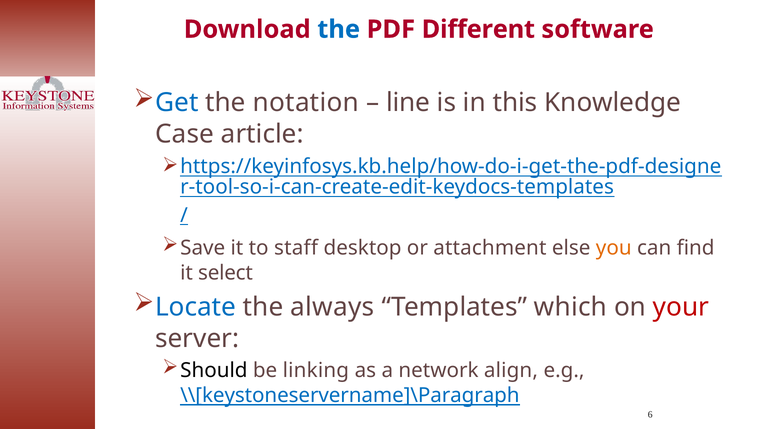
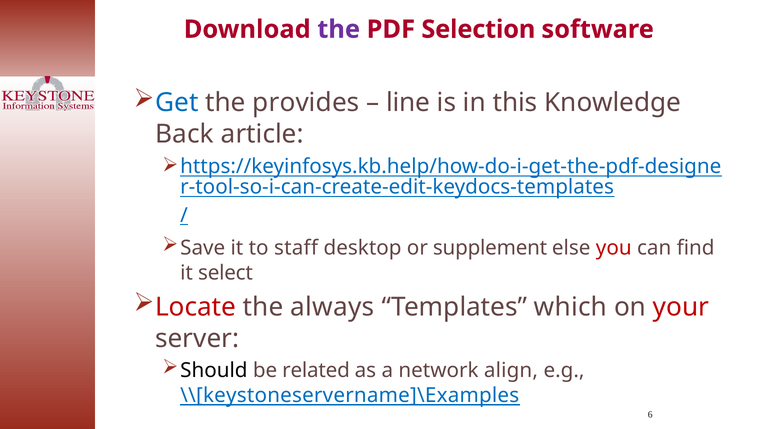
the at (339, 29) colour: blue -> purple
Different: Different -> Selection
notation: notation -> provides
Case: Case -> Back
attachment: attachment -> supplement
you colour: orange -> red
Locate colour: blue -> red
linking: linking -> related
\\[keystoneservername]\Paragraph: \\[keystoneservername]\Paragraph -> \\[keystoneservername]\Examples
